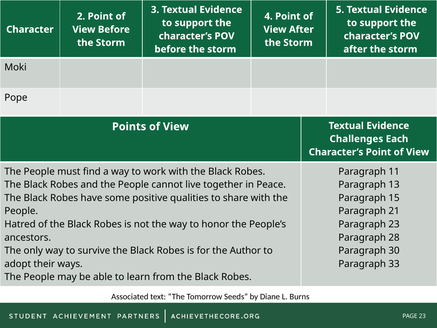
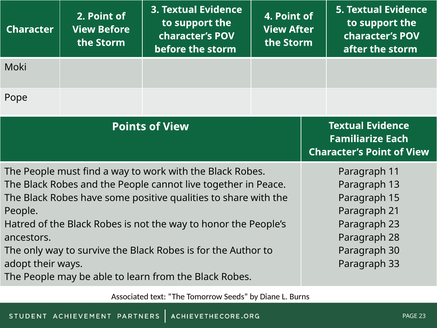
Challenges: Challenges -> Familiarize
